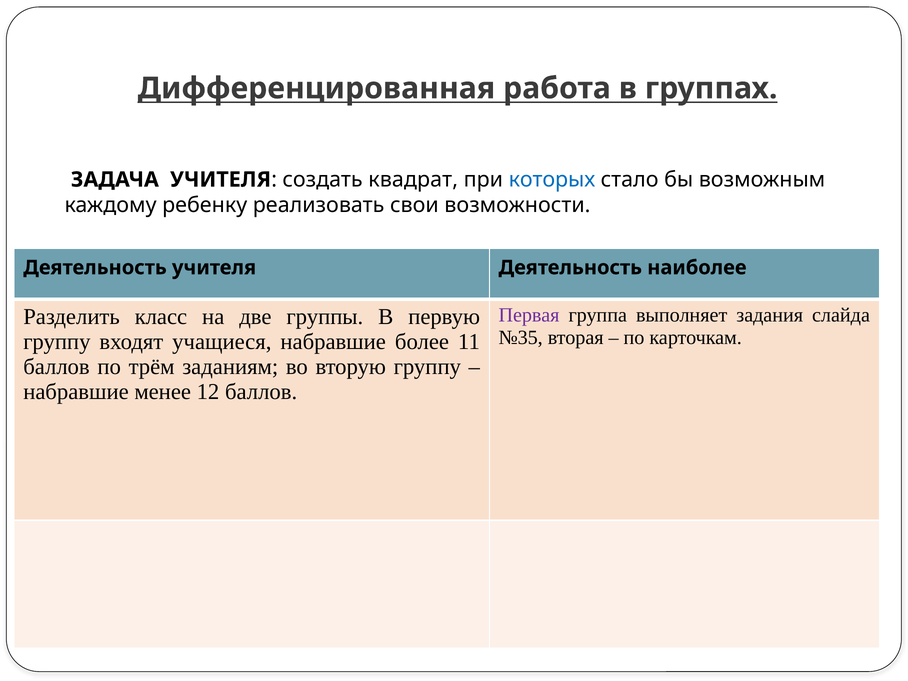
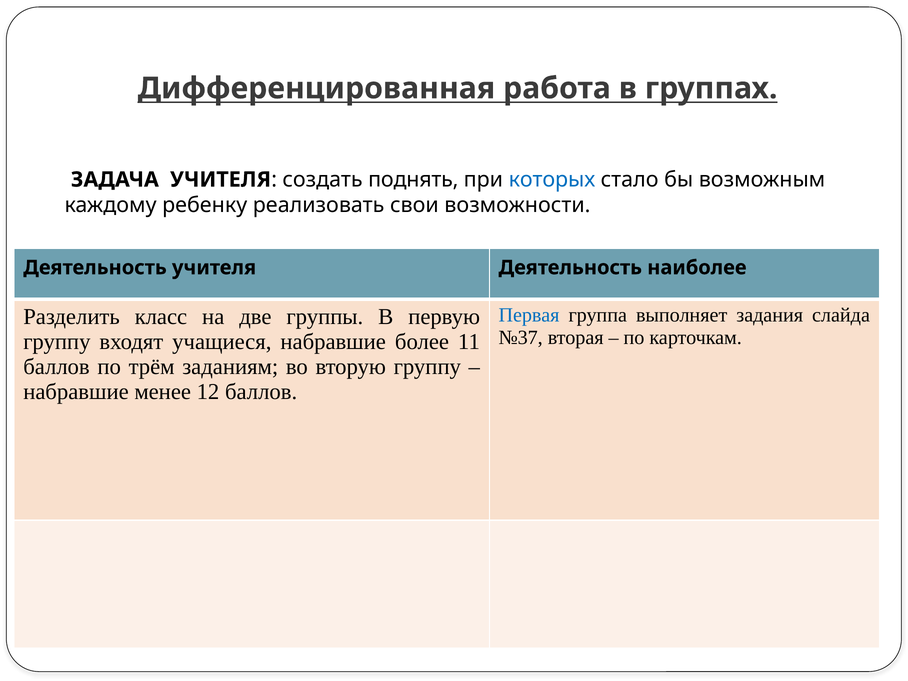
квадрат: квадрат -> поднять
Первая colour: purple -> blue
№35: №35 -> №37
